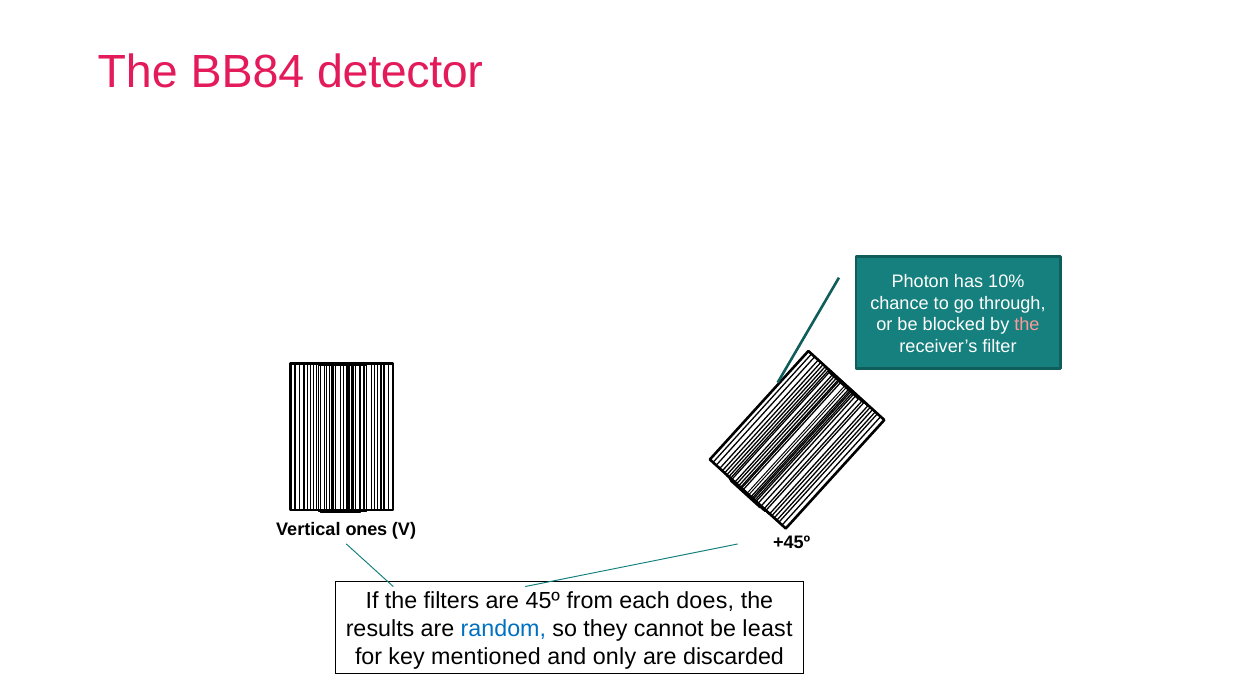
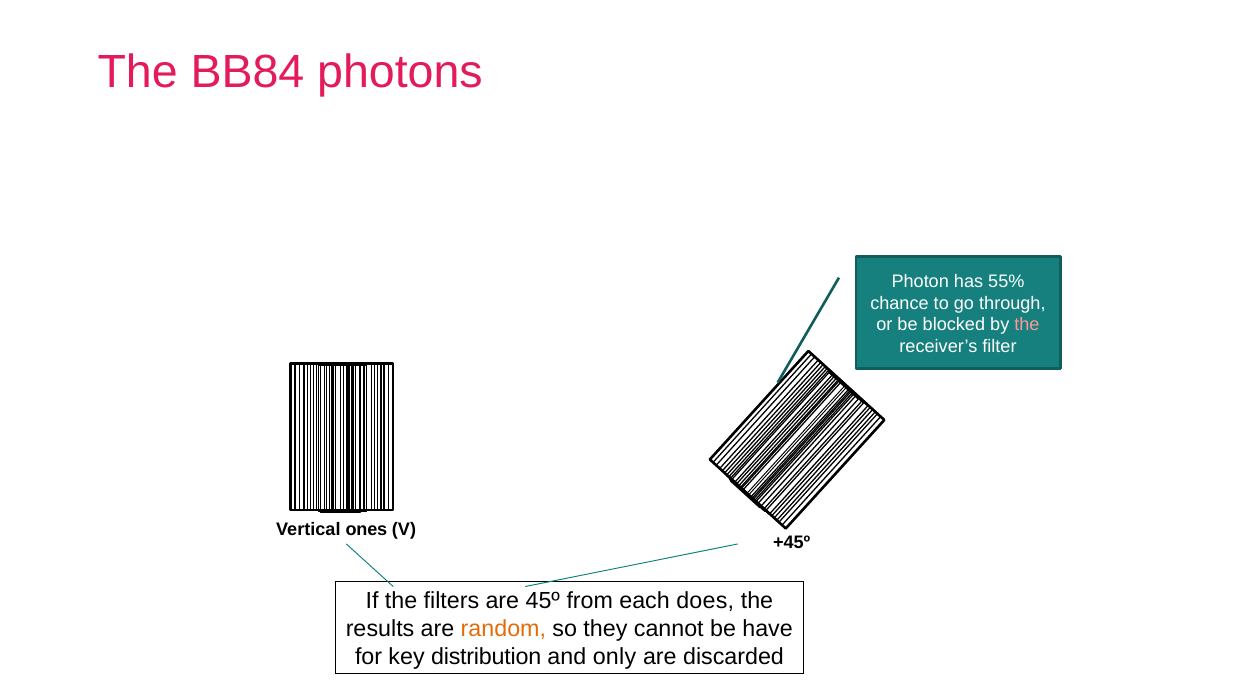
detector: detector -> photons
10%: 10% -> 55%
random colour: blue -> orange
least: least -> have
mentioned: mentioned -> distribution
